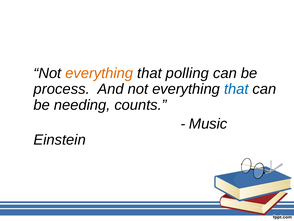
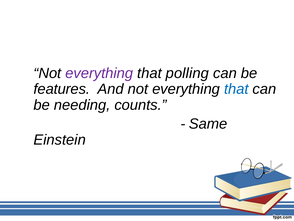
everything at (99, 73) colour: orange -> purple
process: process -> features
Music: Music -> Same
